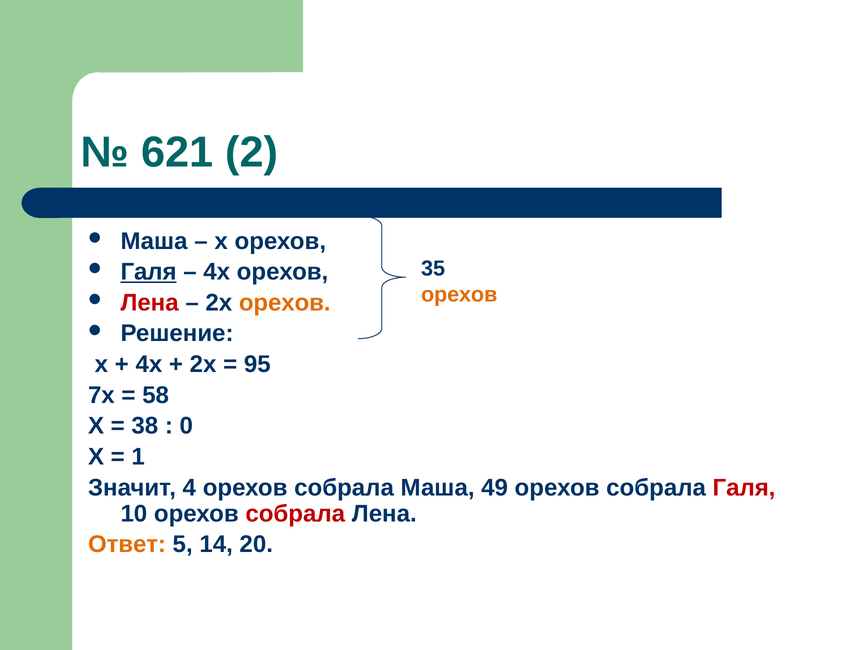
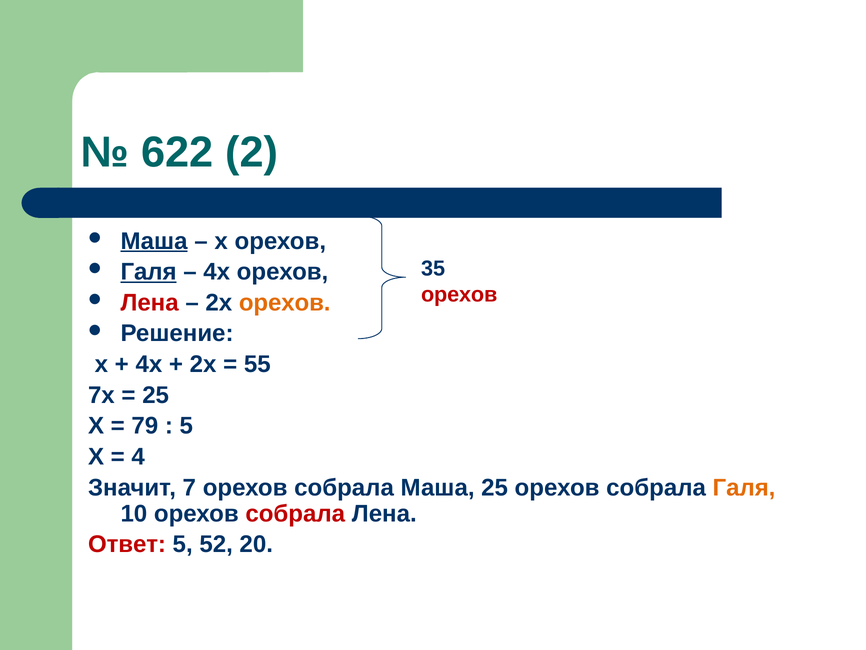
621: 621 -> 622
Маша at (154, 241) underline: none -> present
орехов at (459, 294) colour: orange -> red
95: 95 -> 55
58 at (156, 395): 58 -> 25
38: 38 -> 79
0 at (186, 426): 0 -> 5
1: 1 -> 4
4: 4 -> 7
Маша 49: 49 -> 25
Галя at (744, 487) colour: red -> orange
Ответ colour: orange -> red
14: 14 -> 52
